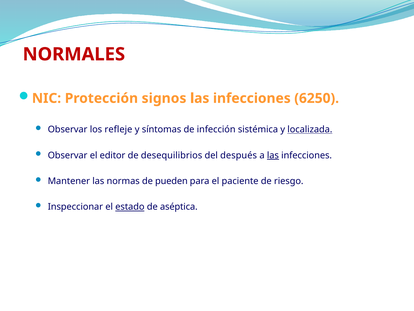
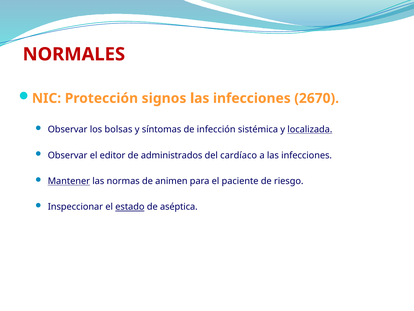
6250: 6250 -> 2670
refleje: refleje -> bolsas
desequilibrios: desequilibrios -> administrados
después: después -> cardíaco
las at (273, 155) underline: present -> none
Mantener underline: none -> present
pueden: pueden -> animen
